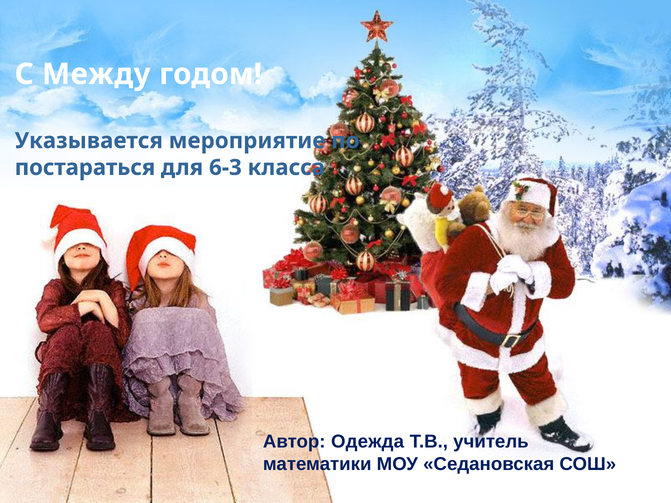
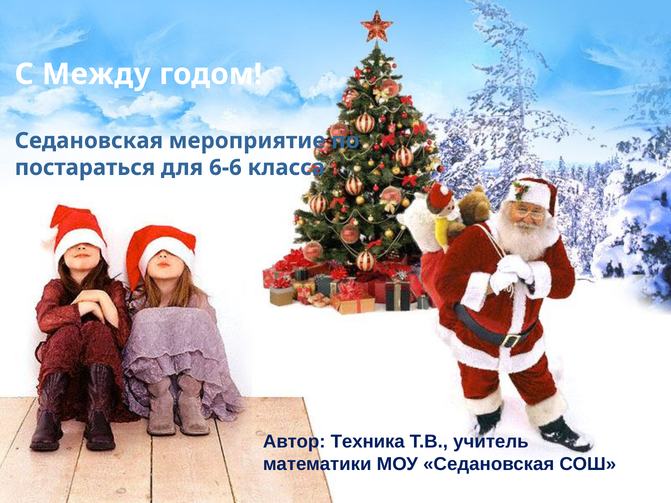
Указывается at (89, 141): Указывается -> Седановская
6-3: 6-3 -> 6-6
Одежда: Одежда -> Техника
